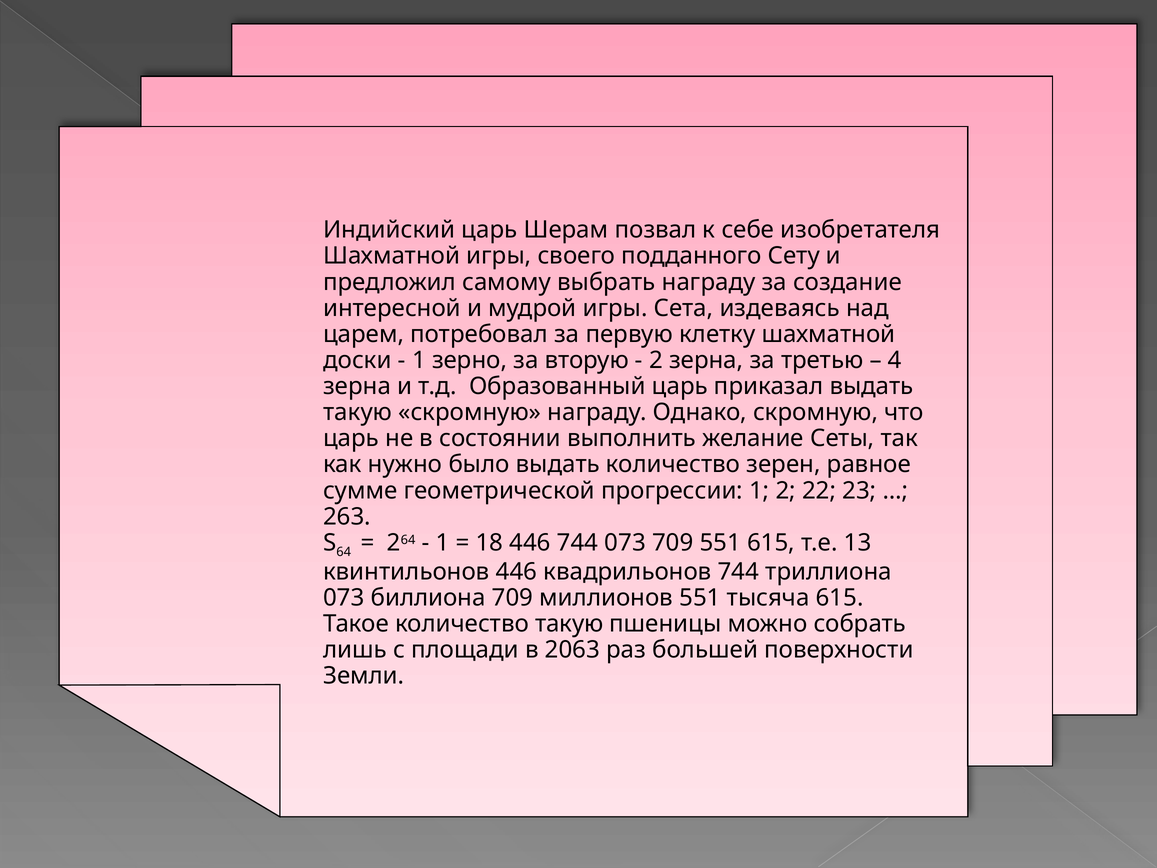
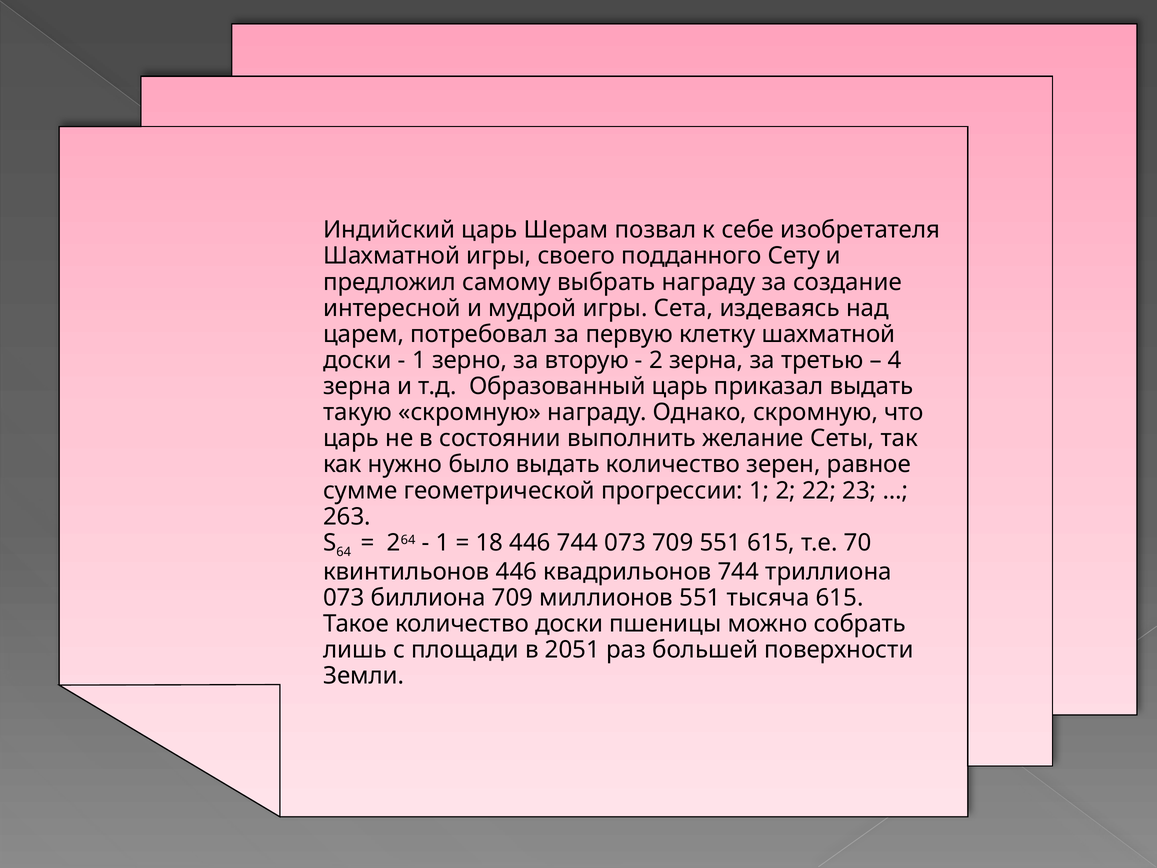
13: 13 -> 70
количество такую: такую -> доски
2063: 2063 -> 2051
